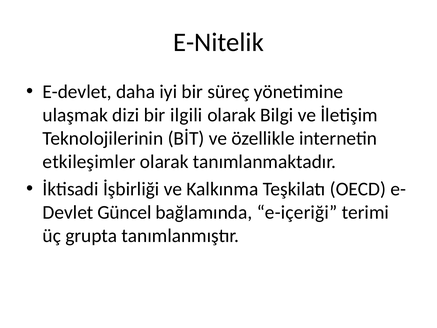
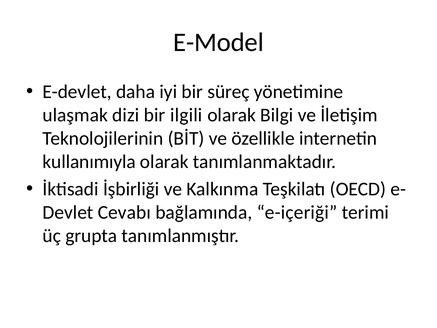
E-Nitelik: E-Nitelik -> E-Model
etkileşimler: etkileşimler -> kullanımıyla
Güncel: Güncel -> Cevabı
